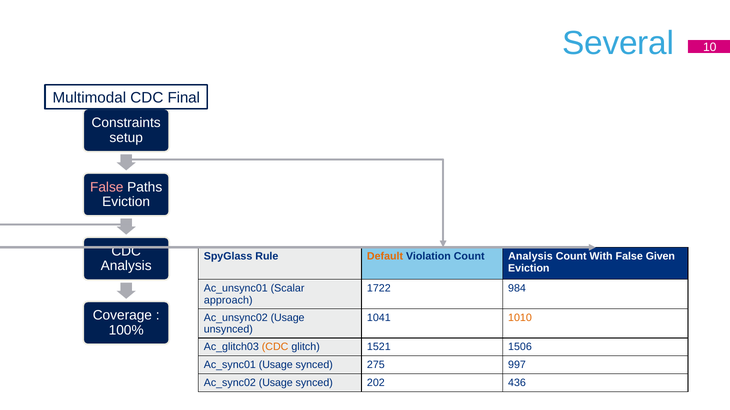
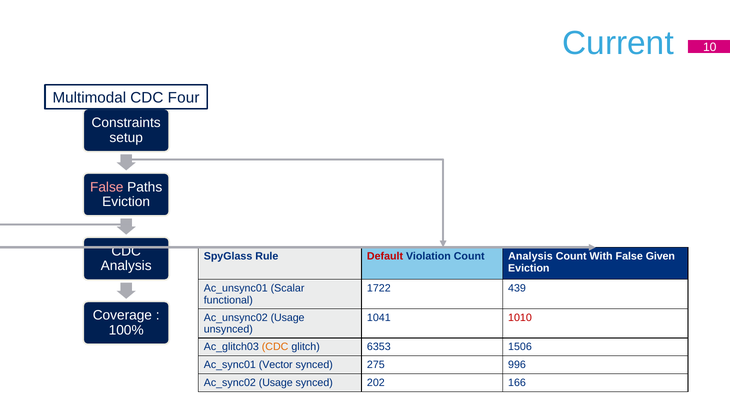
Several: Several -> Current
Final: Final -> Four
Default colour: orange -> red
984: 984 -> 439
approach: approach -> functional
1010 colour: orange -> red
1521: 1521 -> 6353
Usage at (276, 365): Usage -> Vector
997: 997 -> 996
436: 436 -> 166
